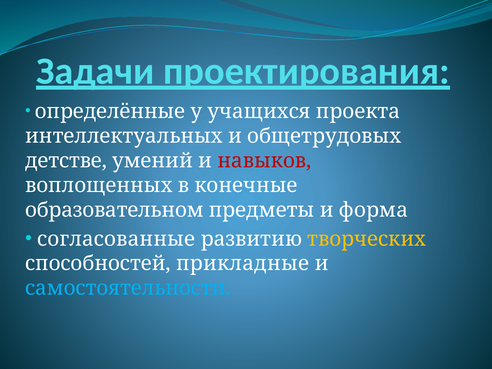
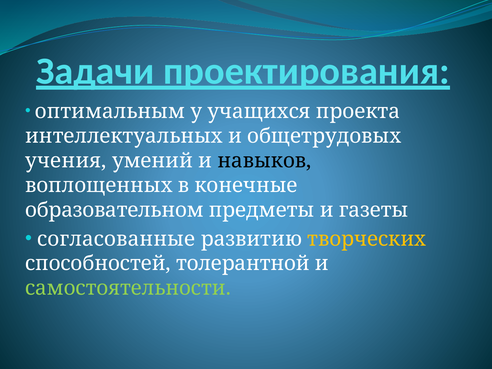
определённые: определённые -> оптимальным
детстве: детстве -> учения
навыков colour: red -> black
форма: форма -> газеты
прикладные: прикладные -> толерантной
самостоятельности colour: light blue -> light green
